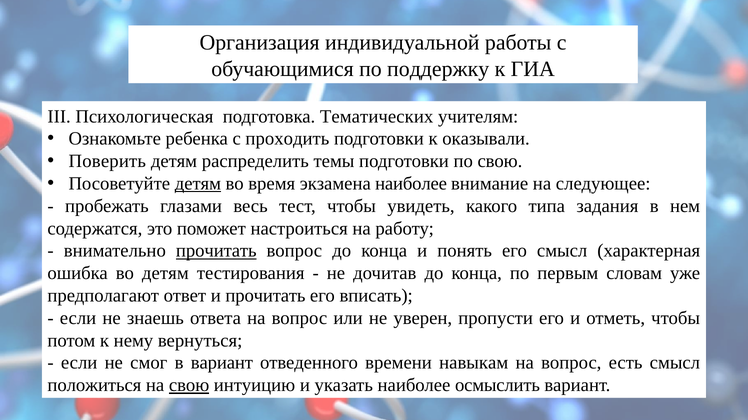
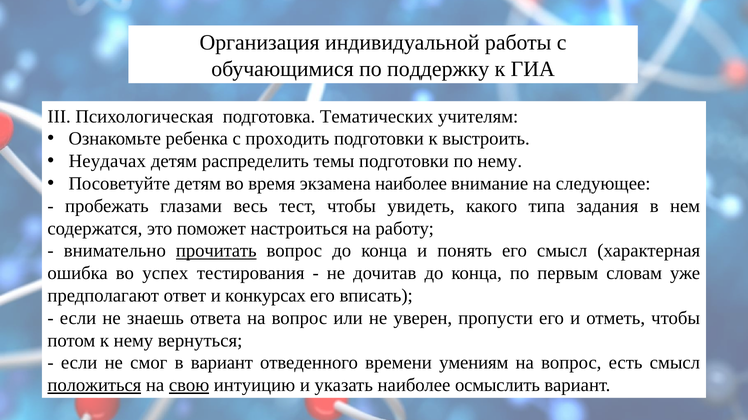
оказывали: оказывали -> выстроить
Поверить: Поверить -> Неудачах
по свою: свою -> нему
детям at (198, 184) underline: present -> none
во детям: детям -> успех
и прочитать: прочитать -> конкурсах
навыкам: навыкам -> умениям
положиться underline: none -> present
